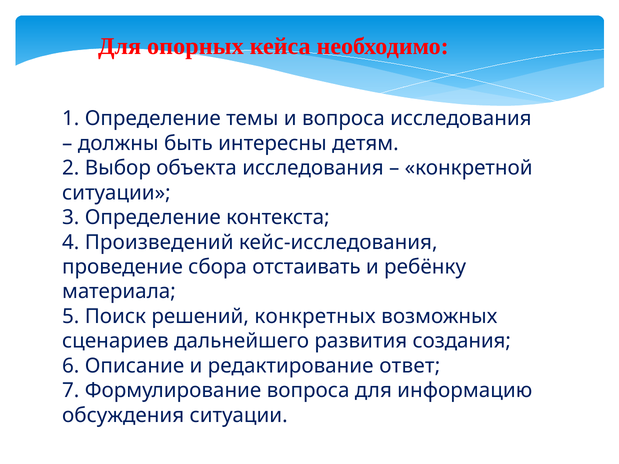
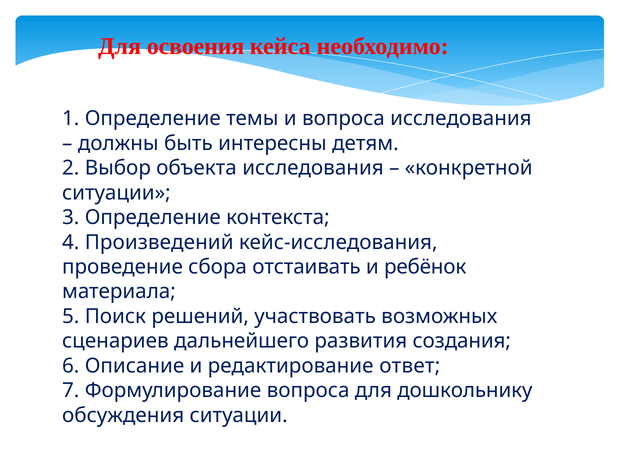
опорных: опорных -> освоения
ребёнку: ребёнку -> ребёнок
конкретных: конкретных -> участвовать
информацию: информацию -> дошкольнику
